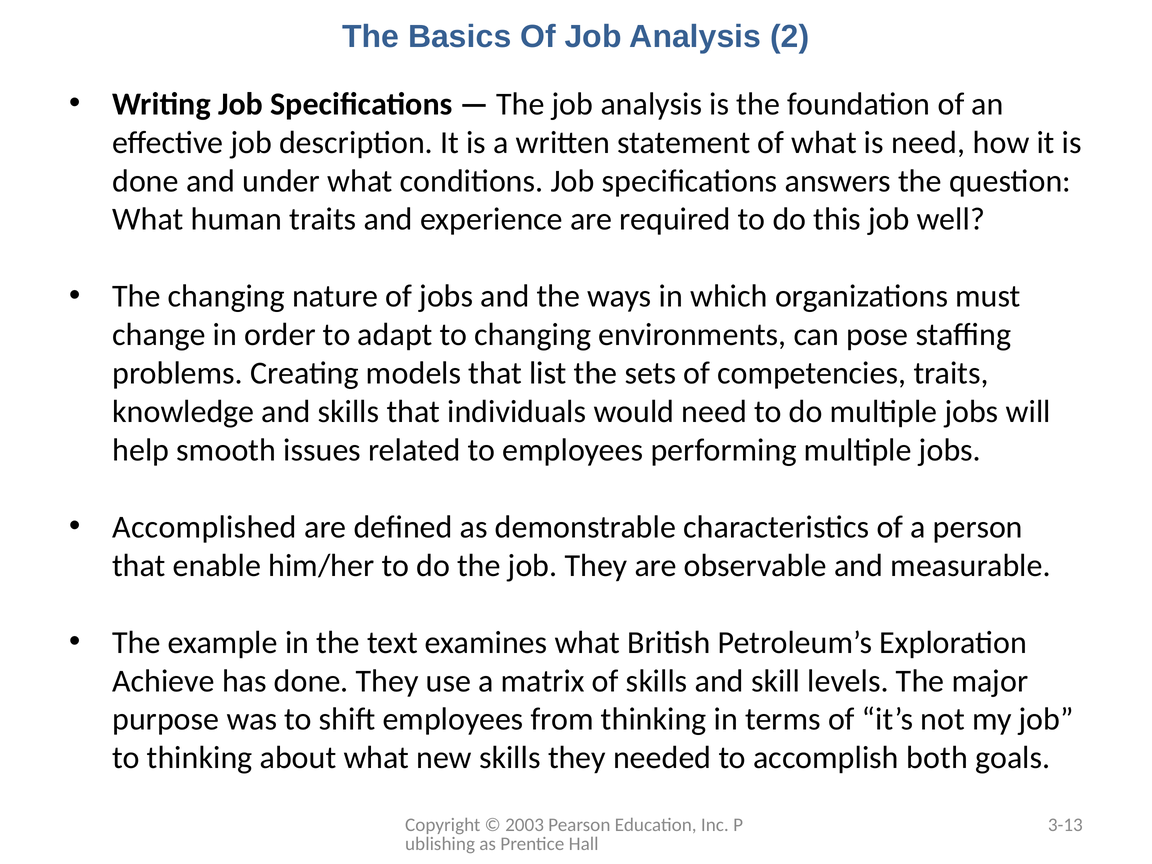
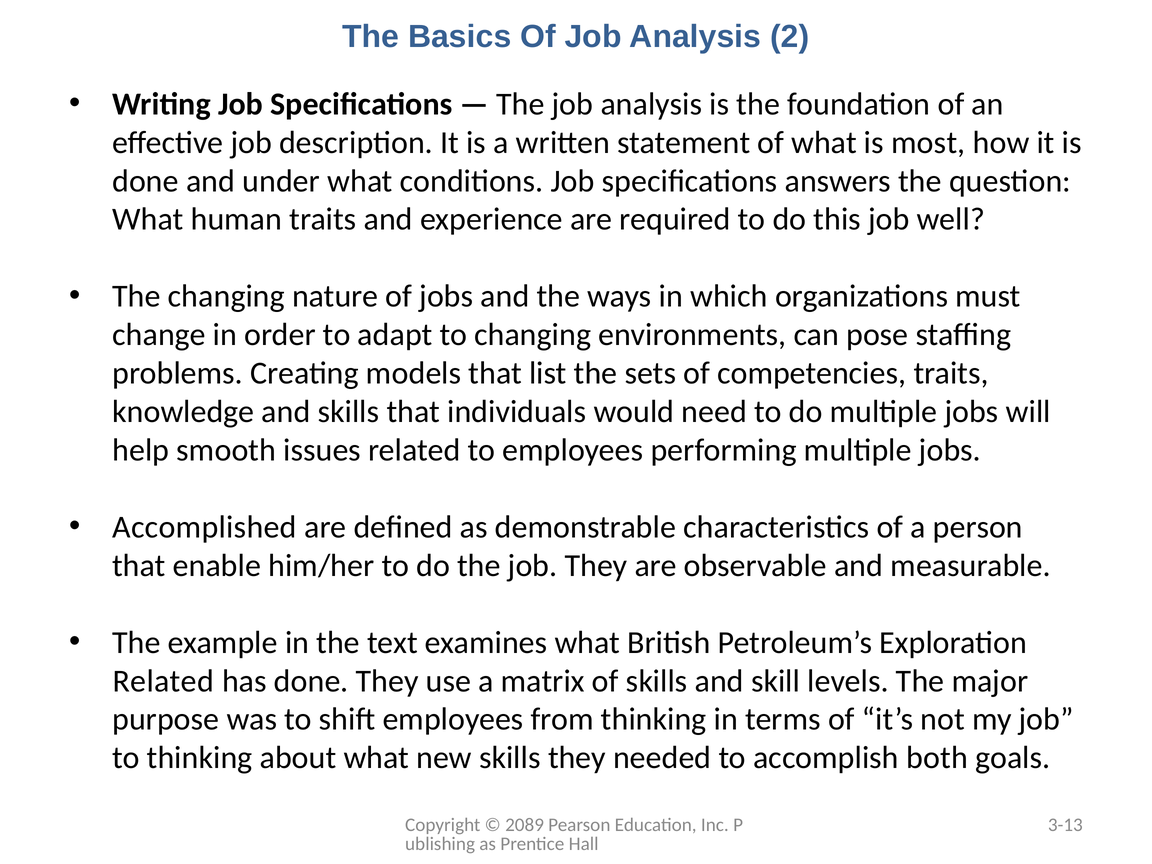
is need: need -> most
Achieve at (164, 681): Achieve -> Related
2003: 2003 -> 2089
